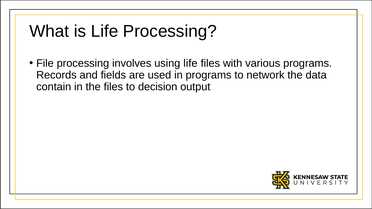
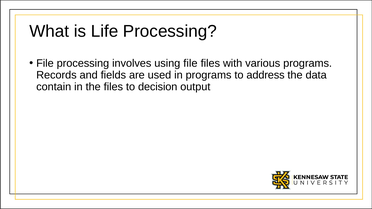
using life: life -> file
network: network -> address
